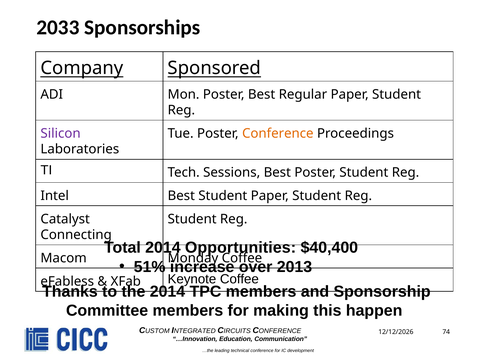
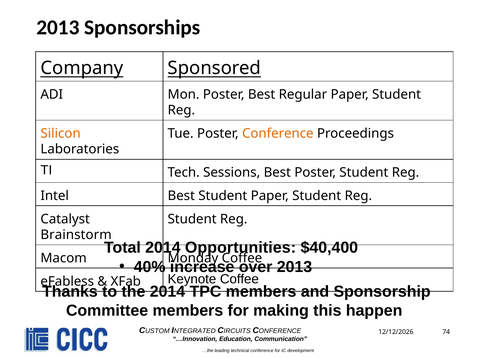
2033 at (58, 27): 2033 -> 2013
Silicon colour: purple -> orange
Connecting: Connecting -> Brainstorm
51%: 51% -> 40%
